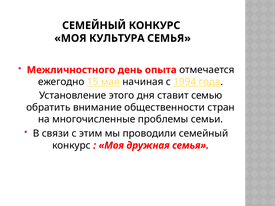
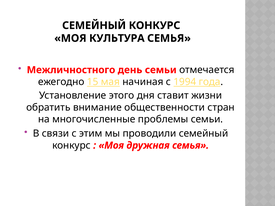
день опыта: опыта -> семьи
семью: семью -> жизни
